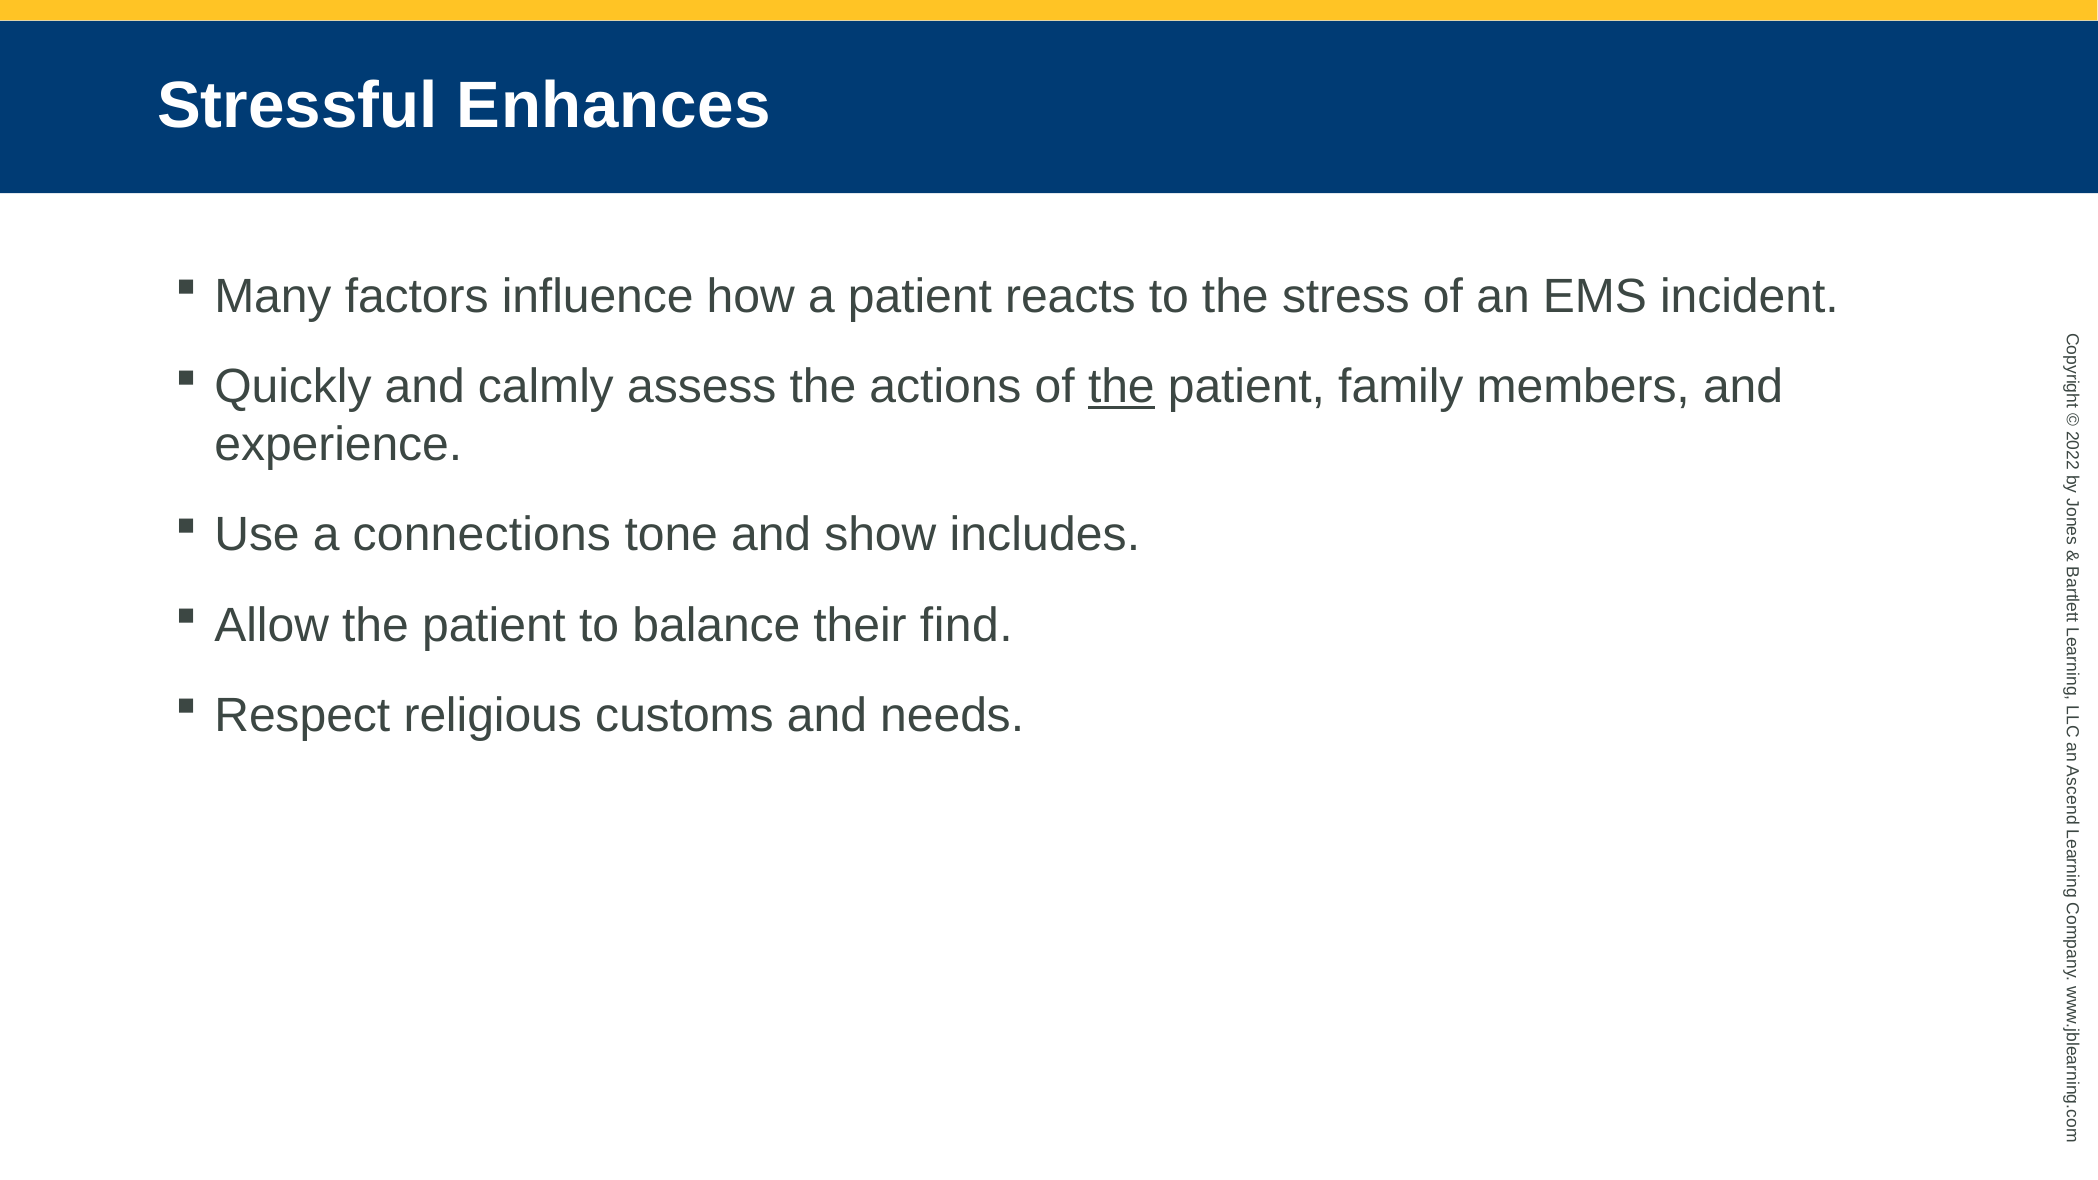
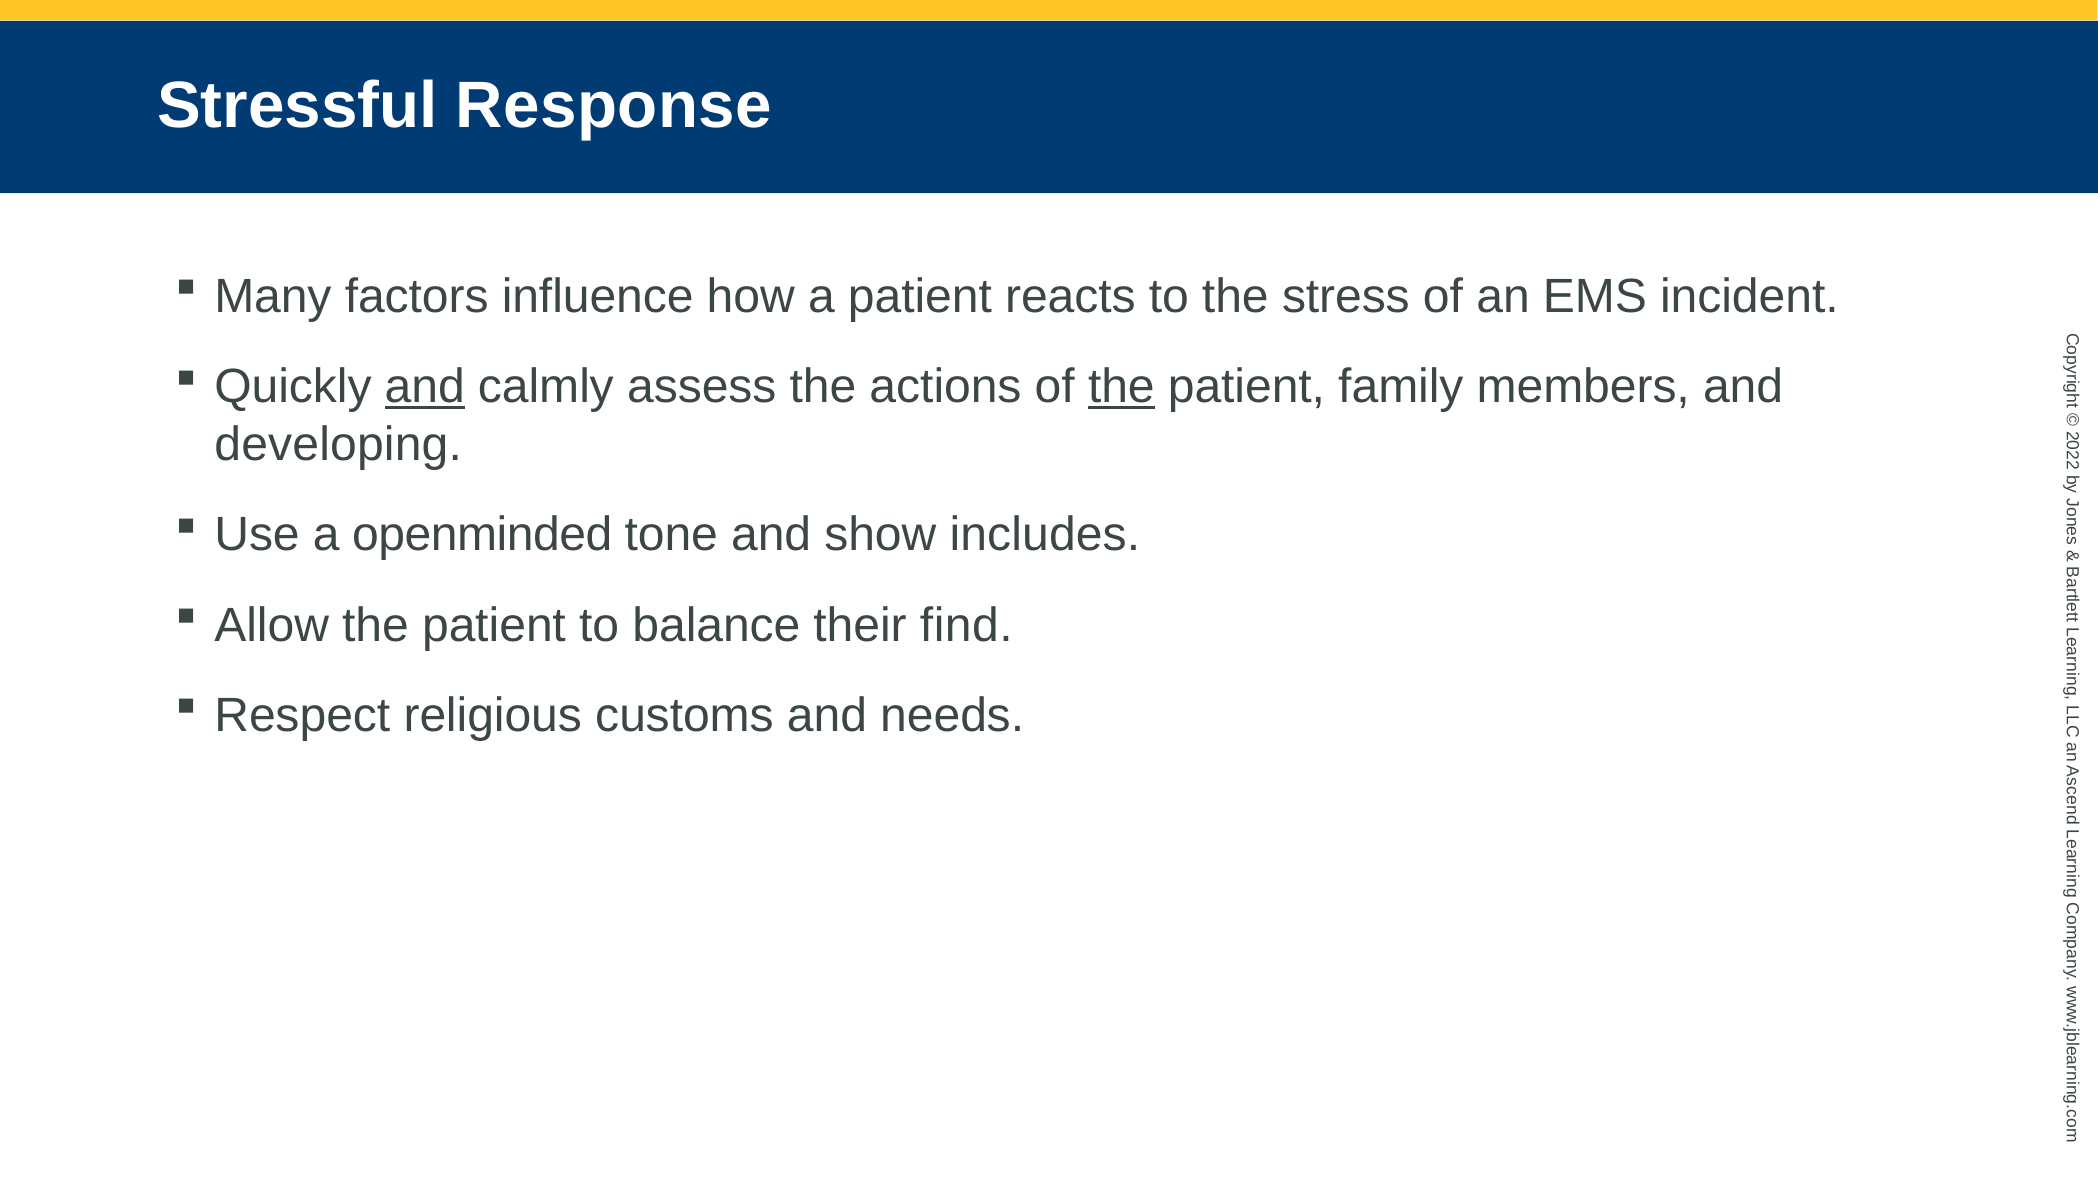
Enhances: Enhances -> Response
and at (425, 387) underline: none -> present
experience: experience -> developing
connections: connections -> openminded
